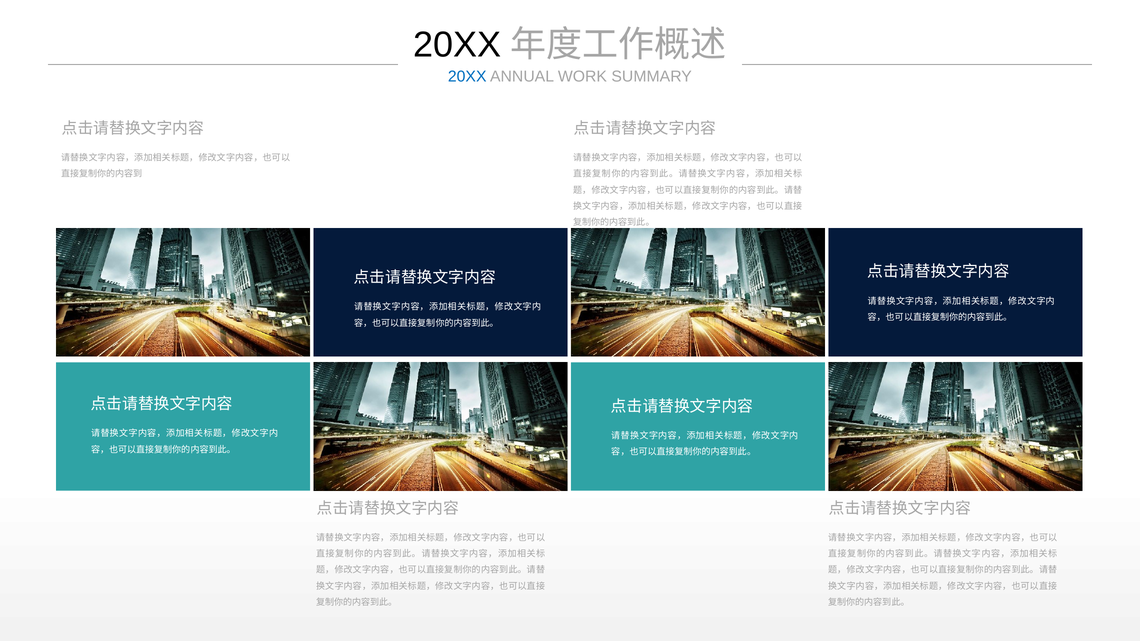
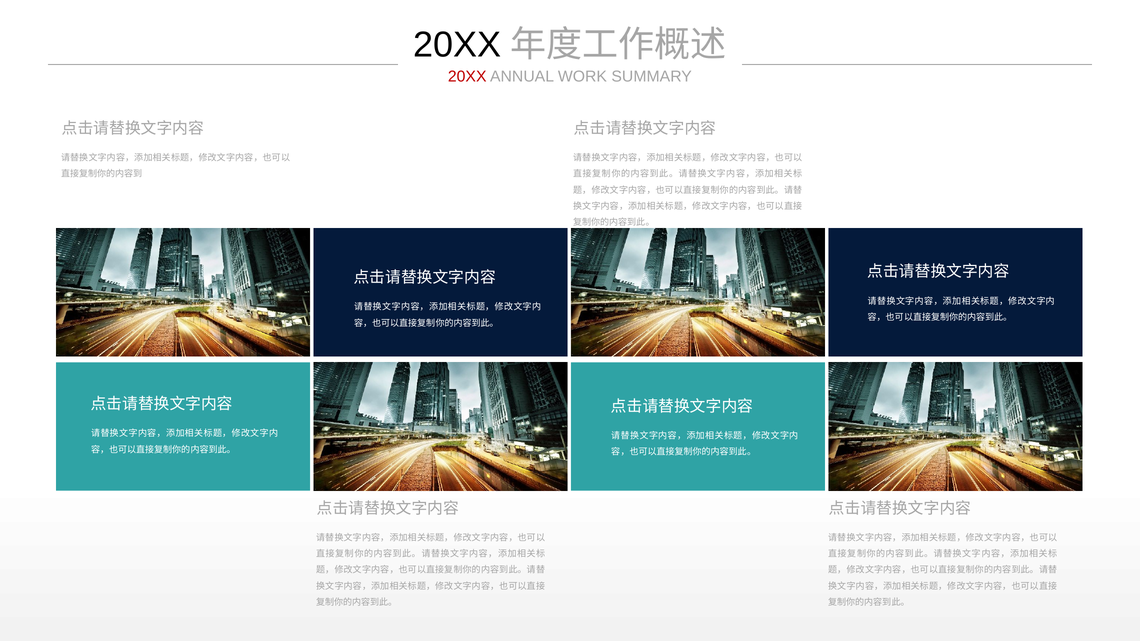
20XX at (467, 77) colour: blue -> red
